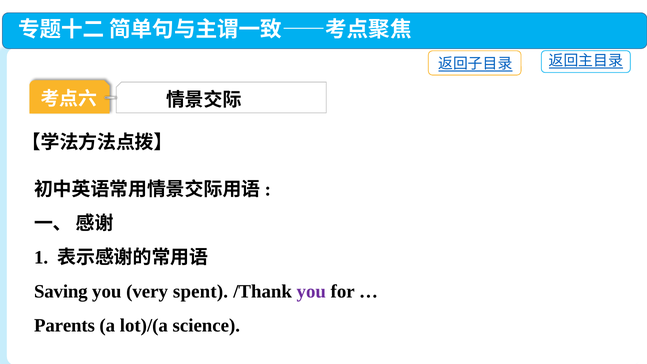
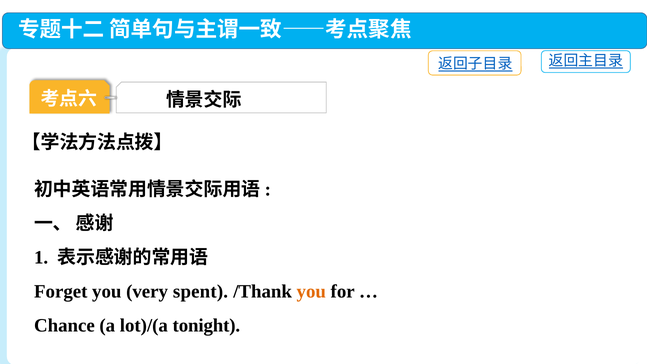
Saving: Saving -> Forget
you at (311, 292) colour: purple -> orange
Parents: Parents -> Chance
science: science -> tonight
